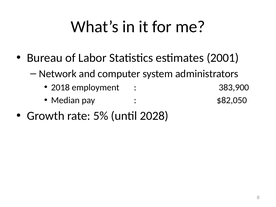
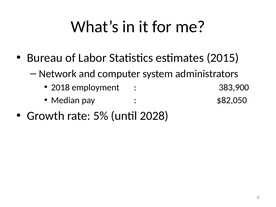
2001: 2001 -> 2015
